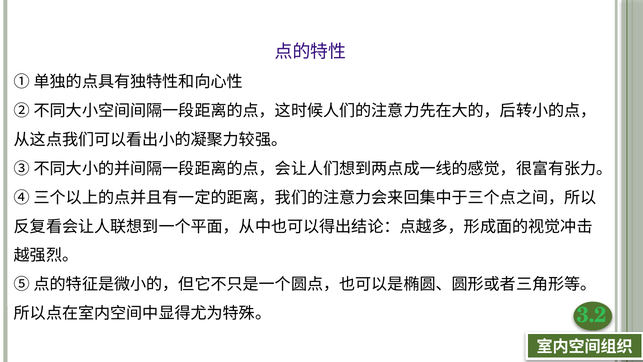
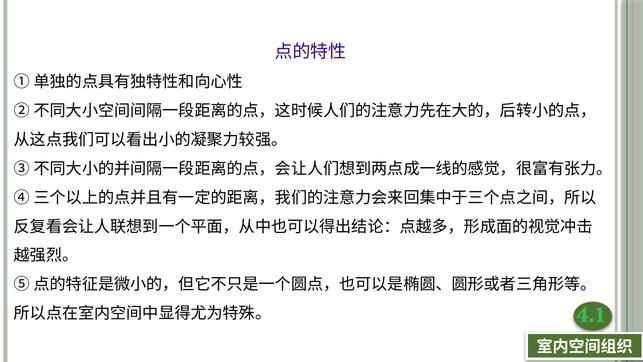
3.2: 3.2 -> 4.1
